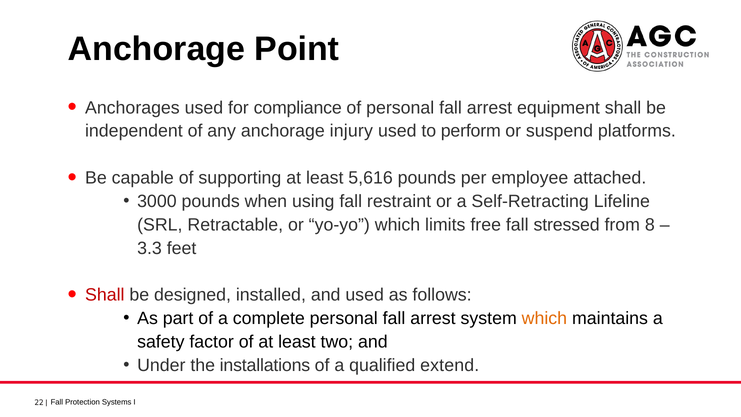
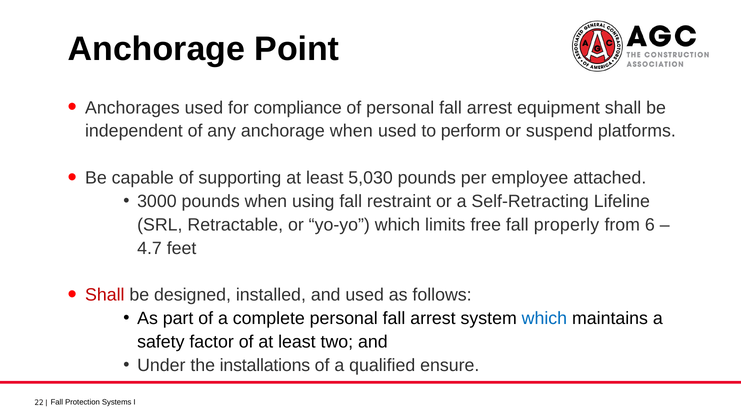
anchorage injury: injury -> when
5,616: 5,616 -> 5,030
stressed: stressed -> properly
8: 8 -> 6
3.3: 3.3 -> 4.7
which at (544, 318) colour: orange -> blue
extend: extend -> ensure
